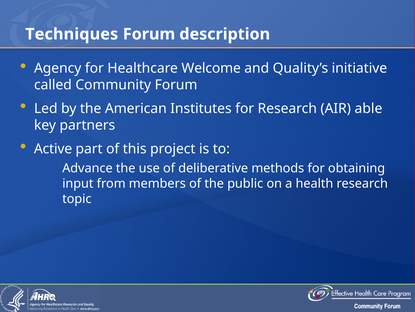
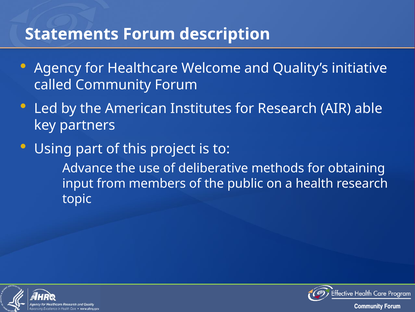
Techniques: Techniques -> Statements
Active: Active -> Using
